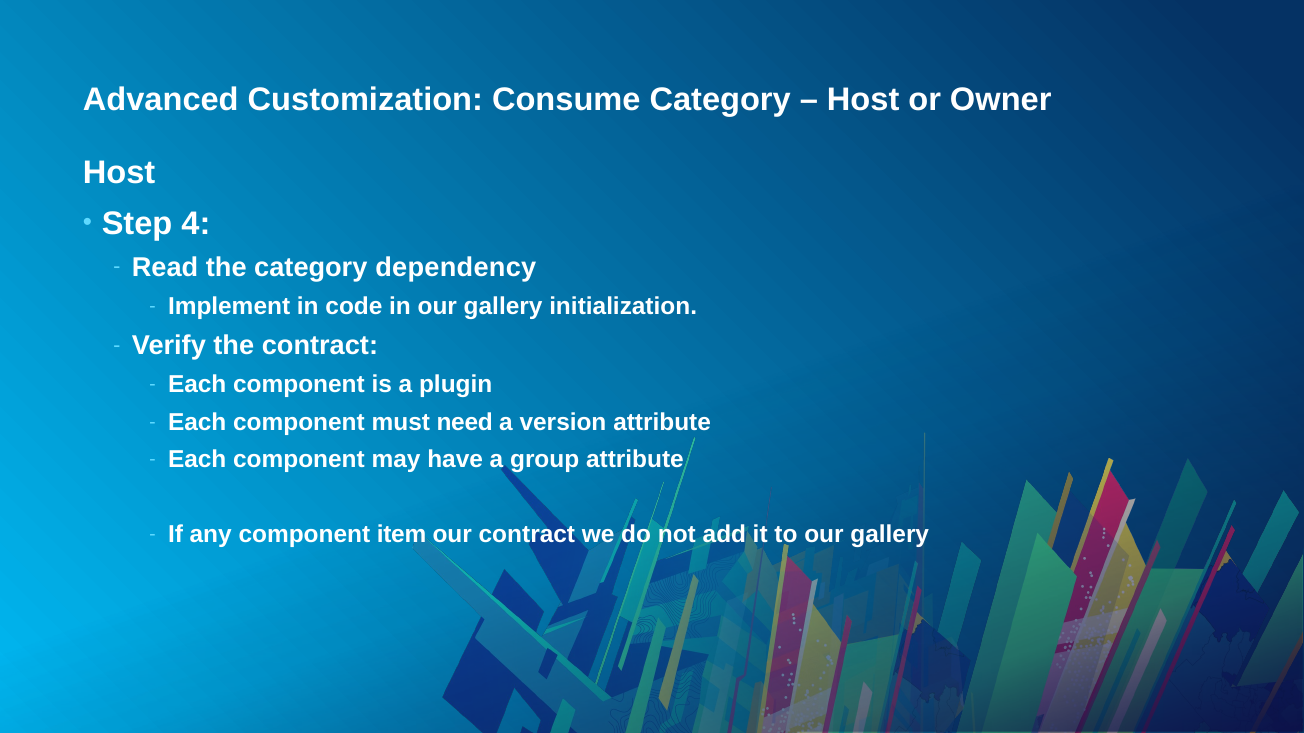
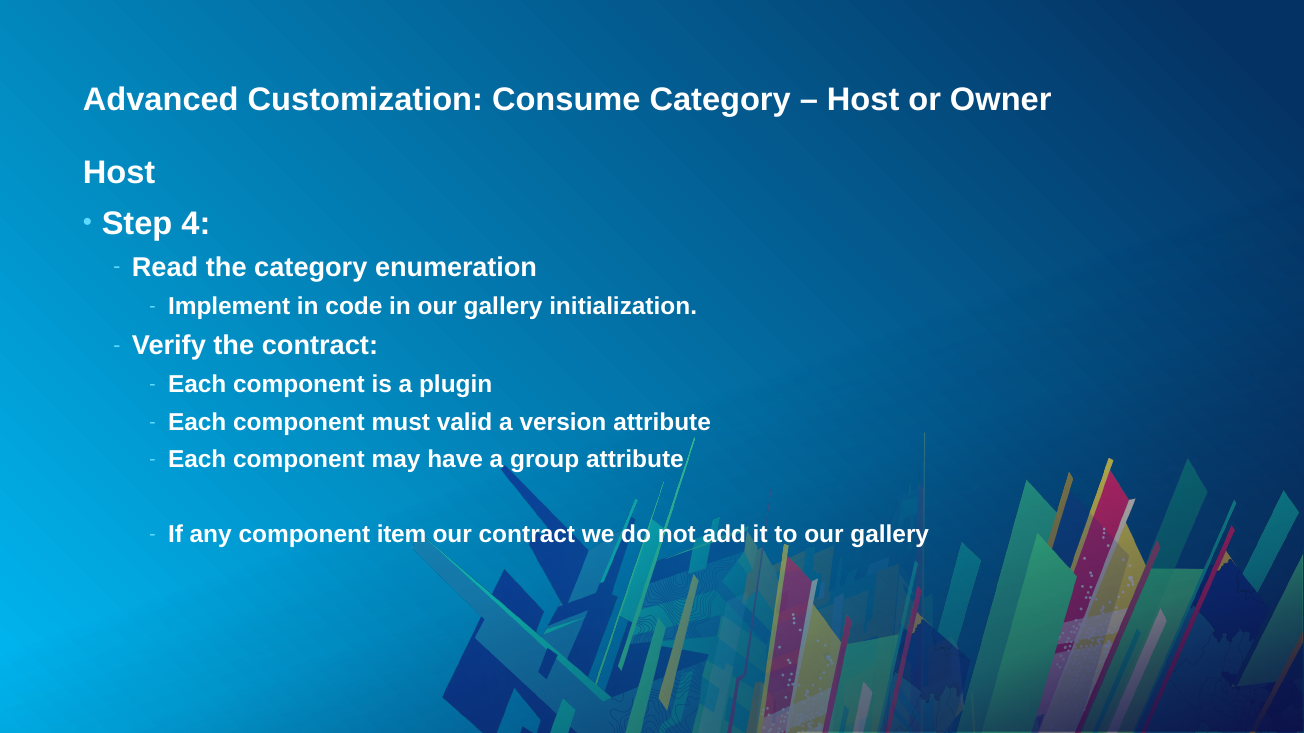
dependency: dependency -> enumeration
need: need -> valid
